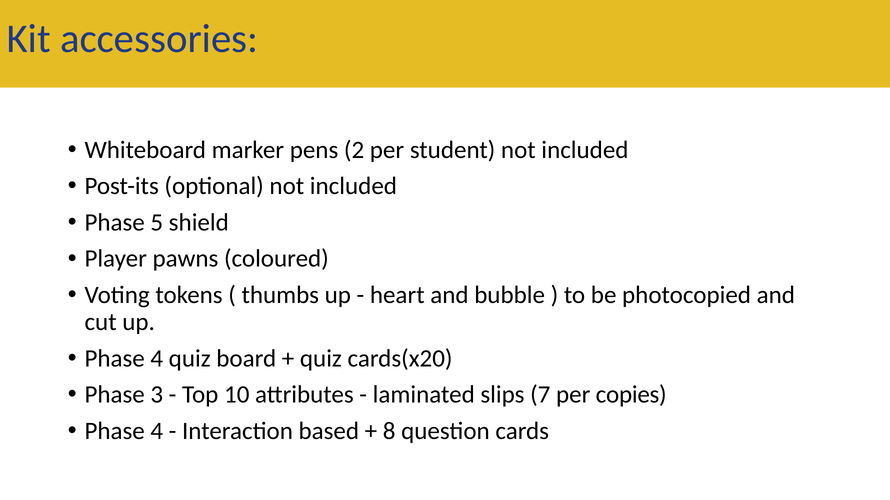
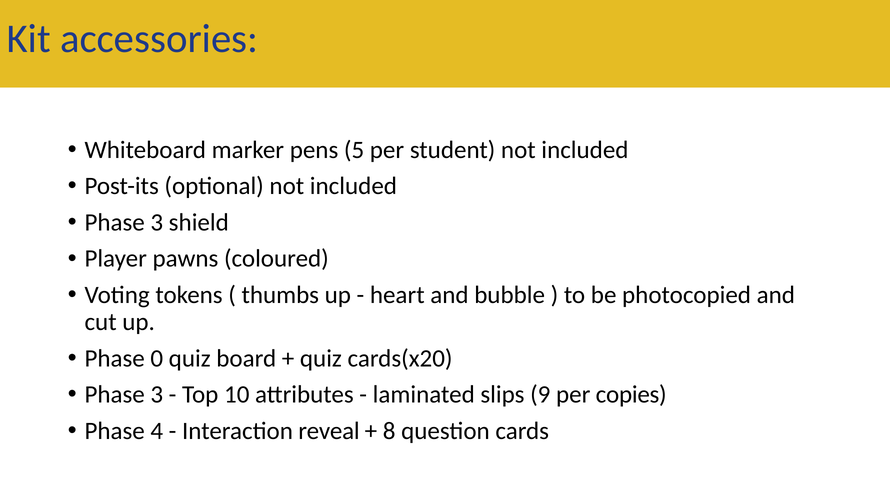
2: 2 -> 5
5 at (157, 223): 5 -> 3
4 at (157, 359): 4 -> 0
7: 7 -> 9
based: based -> reveal
